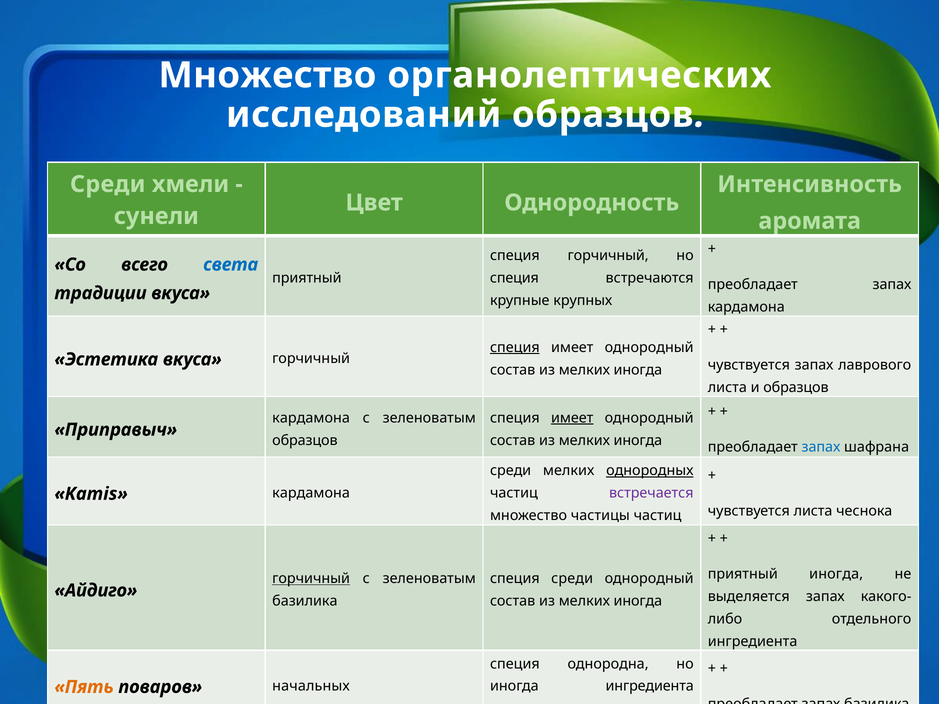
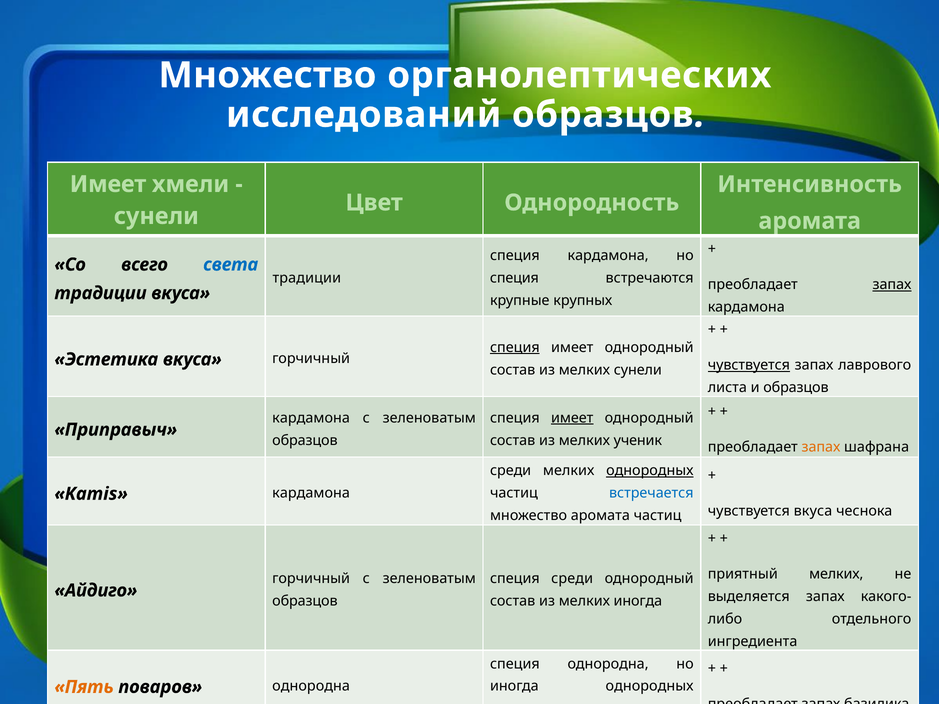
Среди at (108, 184): Среди -> Имеет
специя горчичный: горчичный -> кардамона
приятный at (307, 278): приятный -> традиции
запах at (892, 285) underline: none -> present
чувствуется at (749, 365) underline: none -> present
иногда at (638, 370): иногда -> сунели
иногда at (638, 440): иногда -> ученик
запах at (821, 447) colour: blue -> orange
встречается colour: purple -> blue
чувствуется листа: листа -> вкуса
множество частицы: частицы -> аромата
приятный иногда: иногда -> мелких
горчичный at (311, 579) underline: present -> none
базилика at (305, 601): базилика -> образцов
иногда ингредиента: ингредиента -> однородных
поваров начальных: начальных -> однородна
